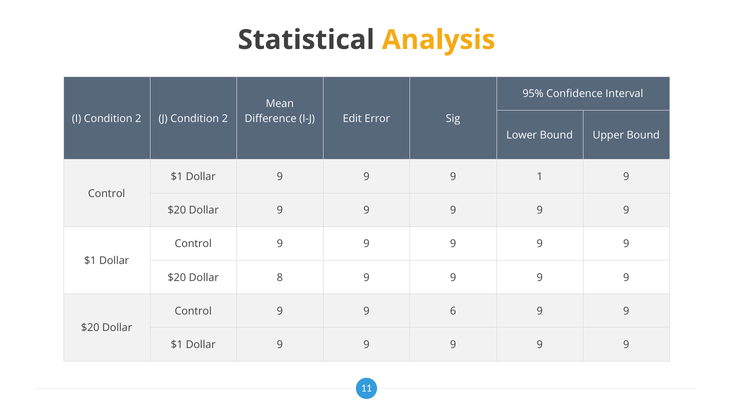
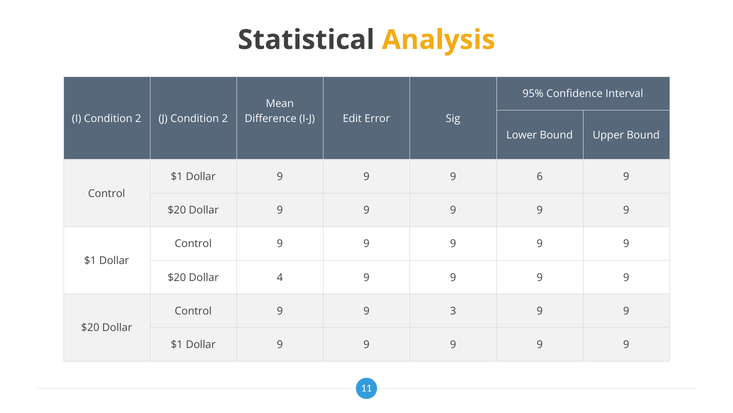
1: 1 -> 6
8: 8 -> 4
6: 6 -> 3
